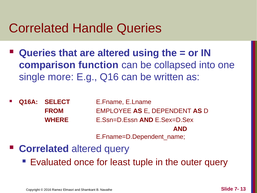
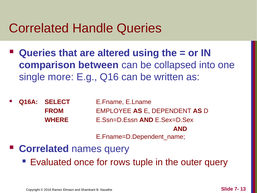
function: function -> between
Correlated altered: altered -> names
least: least -> rows
